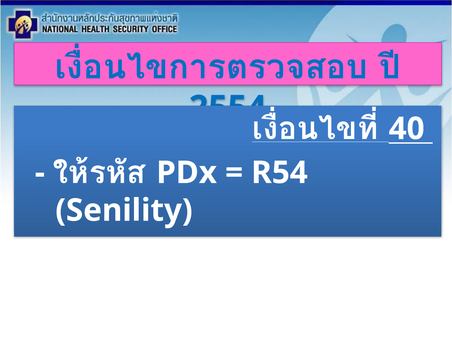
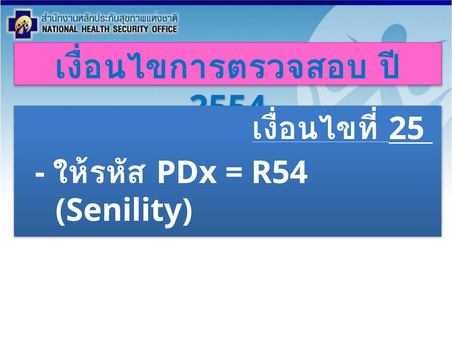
40: 40 -> 25
